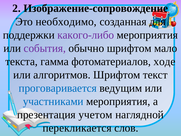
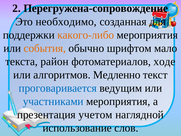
Изображение-сопровождение: Изображение-сопровождение -> Перегружена-сопровождение
какого-либо colour: purple -> orange
события colour: purple -> orange
гамма: гамма -> район
алгоритмов Шрифтом: Шрифтом -> Медленно
перекликается: перекликается -> использование
